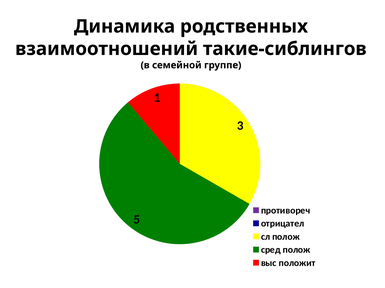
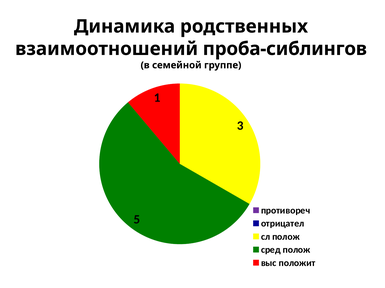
такие-сиблингов: такие-сиблингов -> проба-сиблингов
